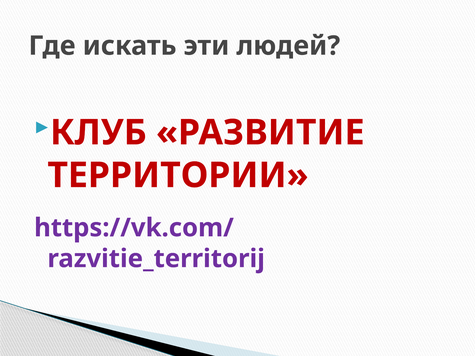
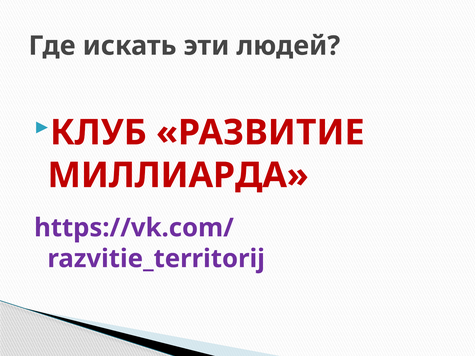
ТЕРРИТОРИИ: ТЕРРИТОРИИ -> МИЛЛИАРДА
